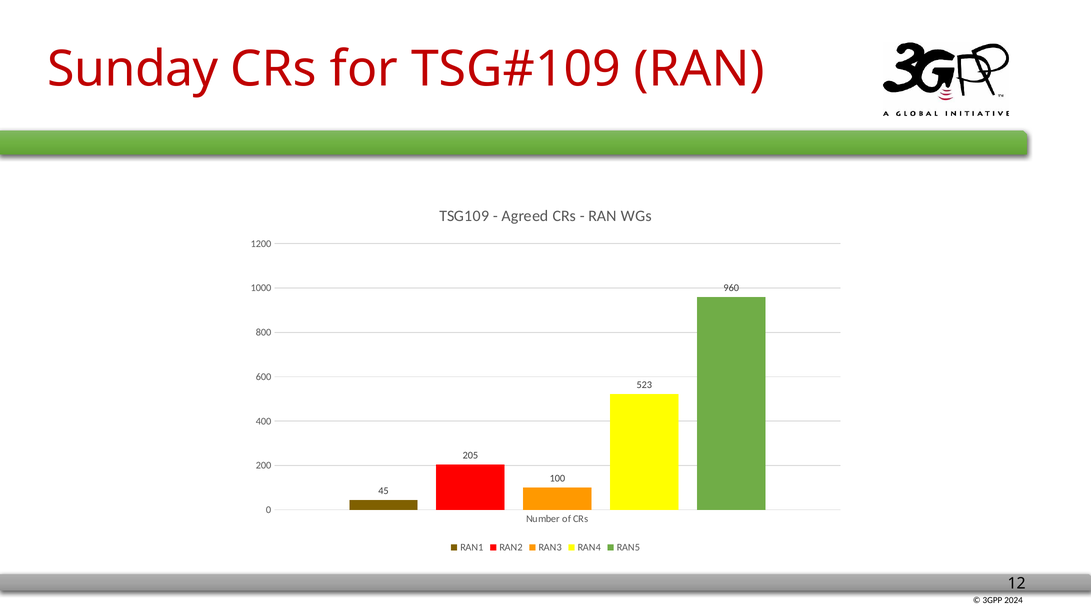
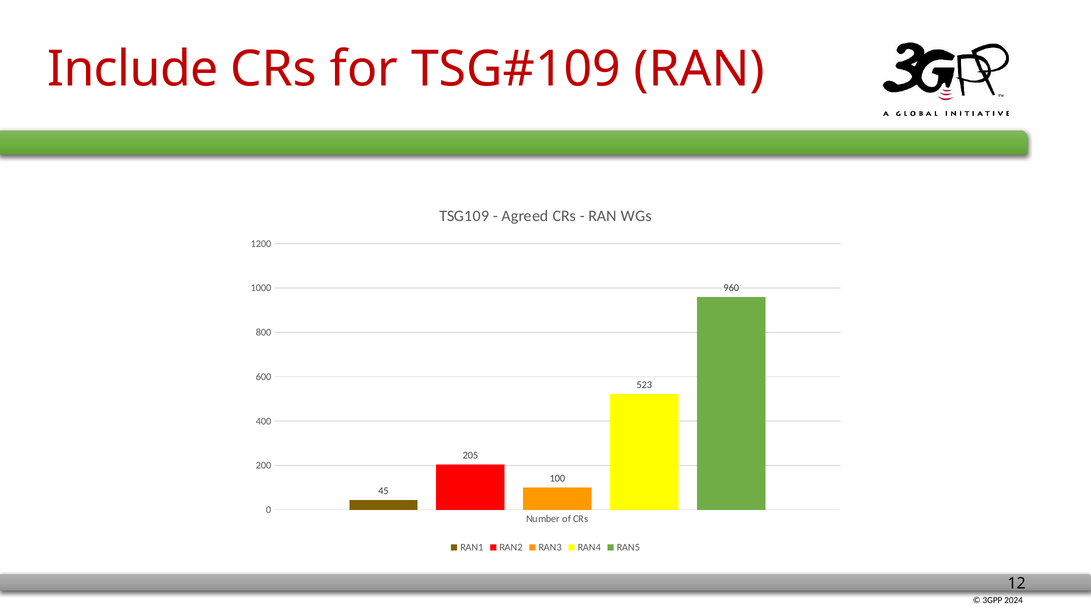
Sunday: Sunday -> Include
